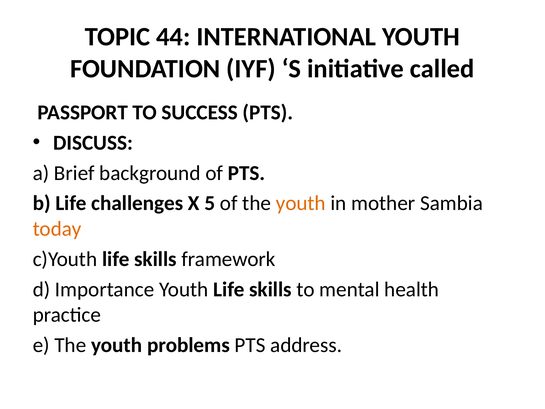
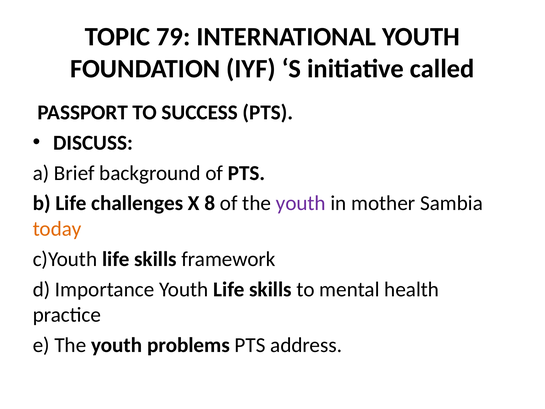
44: 44 -> 79
5: 5 -> 8
youth at (301, 203) colour: orange -> purple
